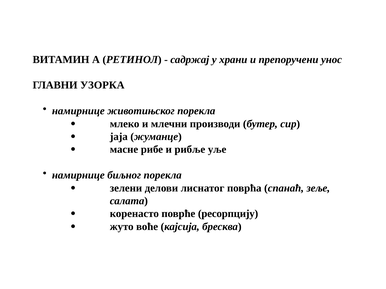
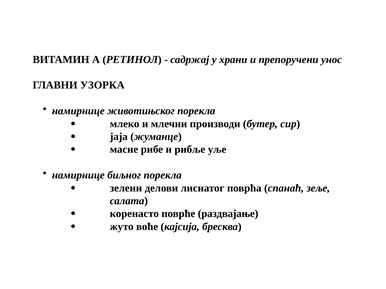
ресорпцију: ресорпцију -> раздвајање
